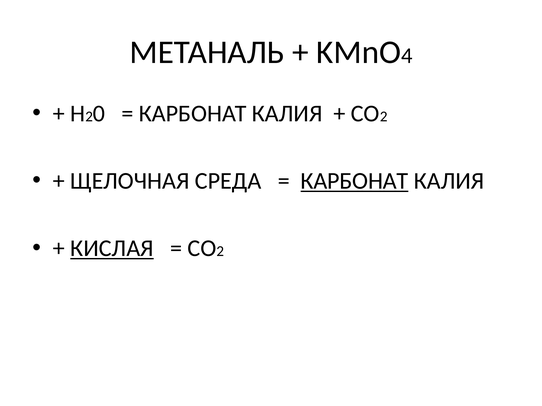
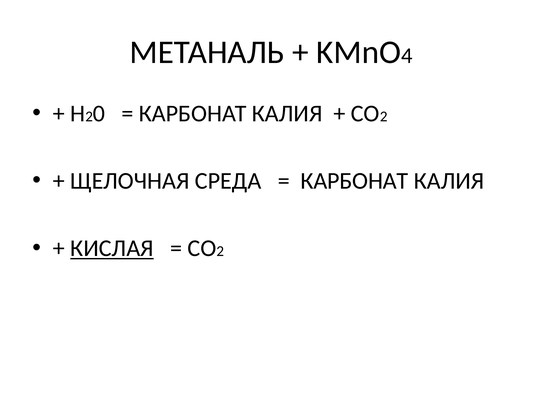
КАРБОНАТ at (355, 181) underline: present -> none
